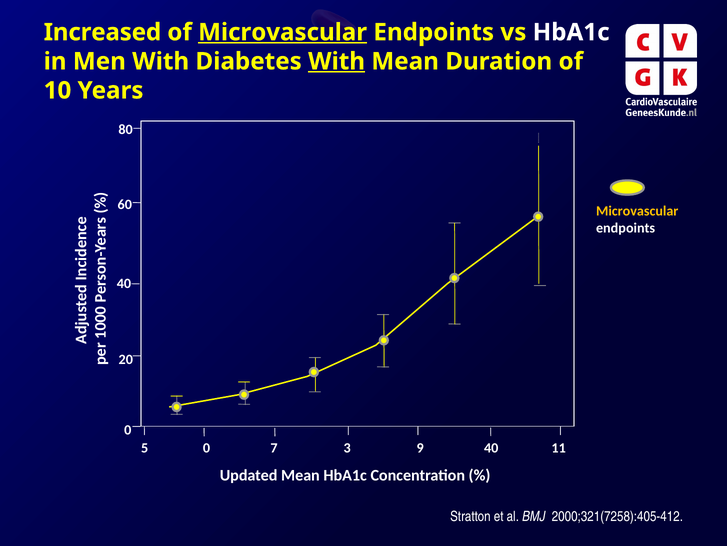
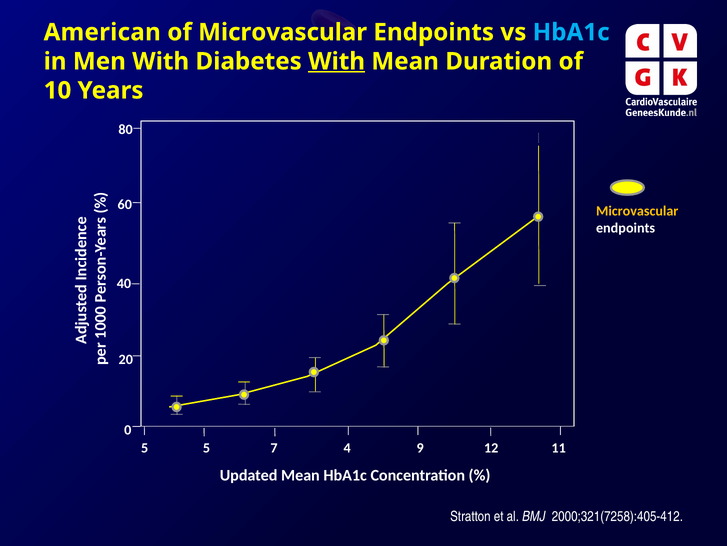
Increased: Increased -> American
Microvascular at (283, 32) underline: present -> none
HbA1c at (571, 32) colour: white -> light blue
5 0: 0 -> 5
3: 3 -> 4
9 40: 40 -> 12
